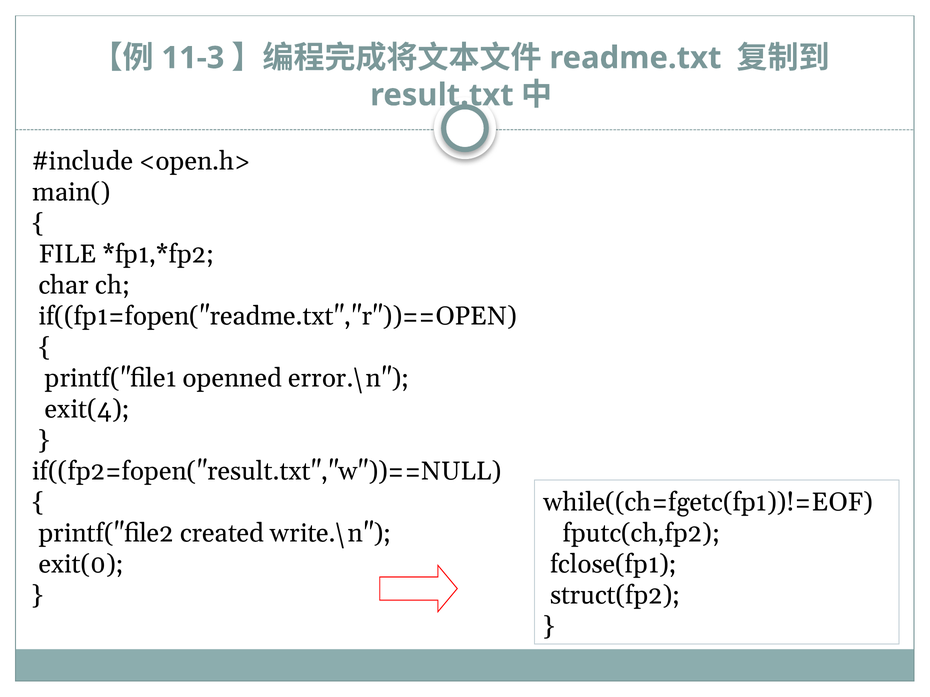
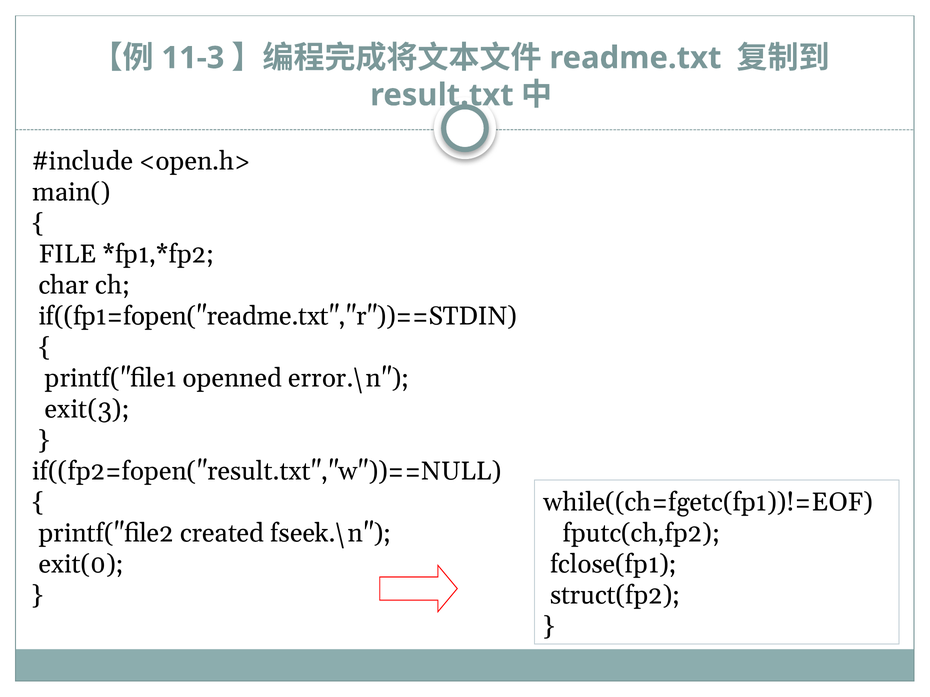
if((fp1=fopen("readme.txt","r"))==OPEN: if((fp1=fopen("readme.txt","r"))==OPEN -> if((fp1=fopen("readme.txt","r"))==STDIN
exit(4: exit(4 -> exit(3
write.\n: write.\n -> fseek.\n
